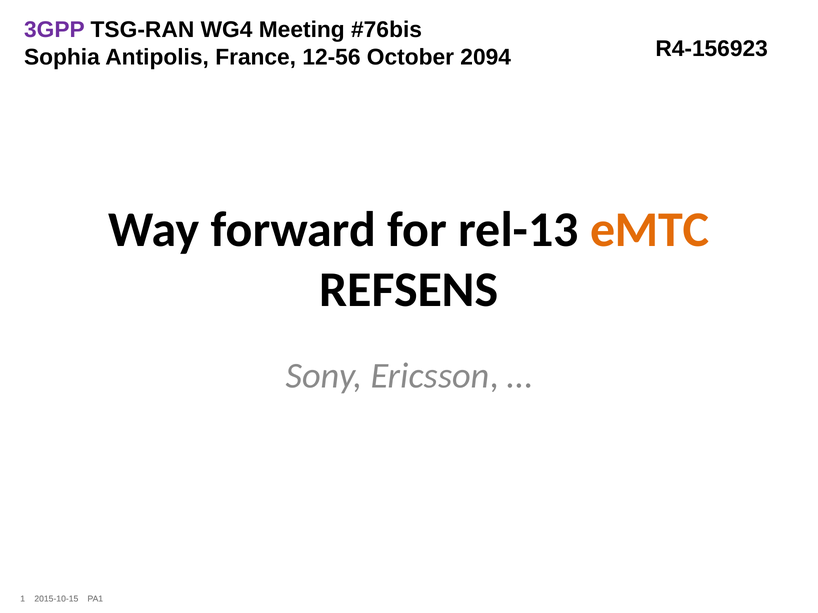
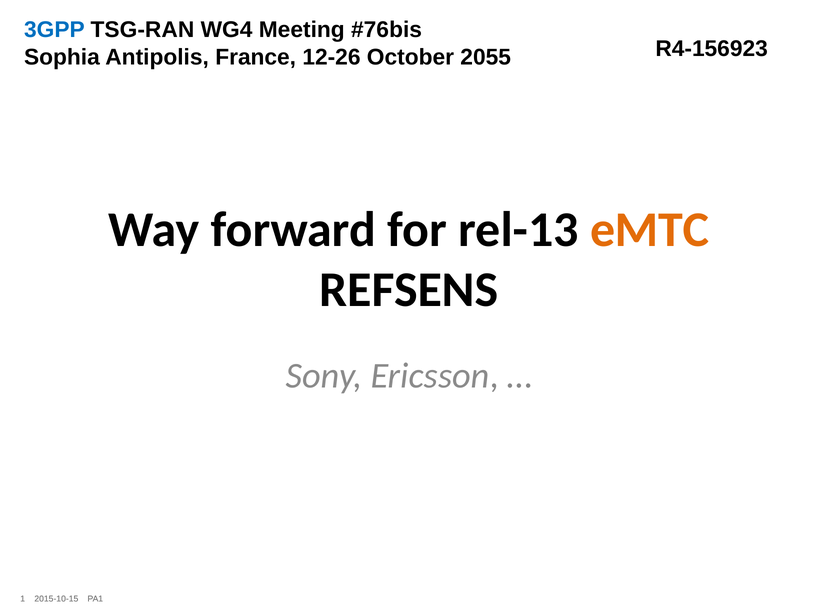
3GPP colour: purple -> blue
12-56: 12-56 -> 12-26
2094: 2094 -> 2055
